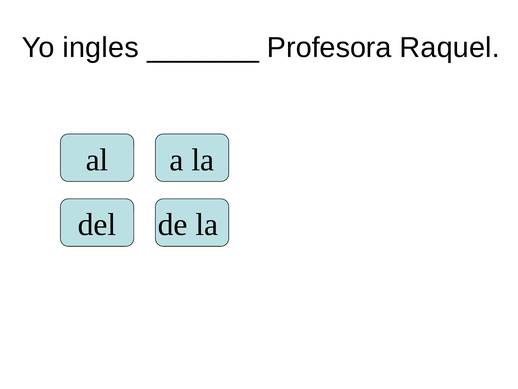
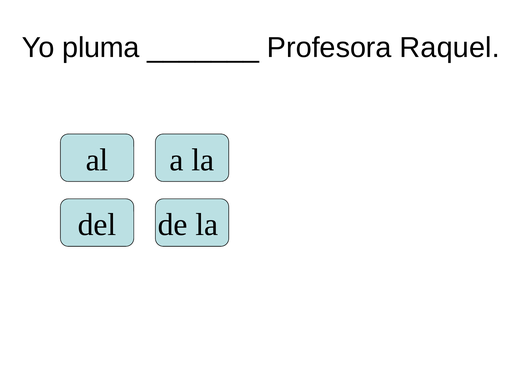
ingles: ingles -> pluma
